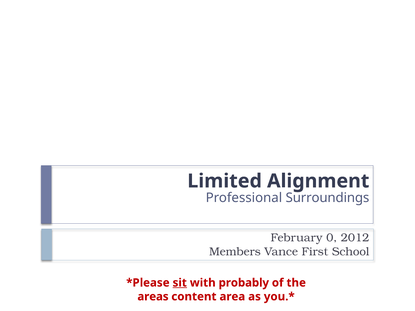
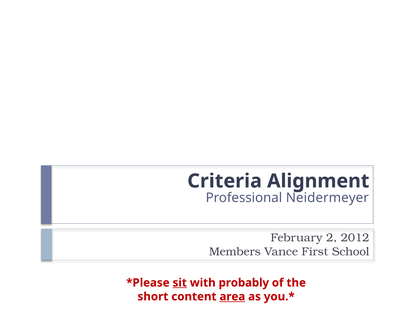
Limited: Limited -> Criteria
Surroundings: Surroundings -> Neidermeyer
0: 0 -> 2
areas: areas -> short
area underline: none -> present
